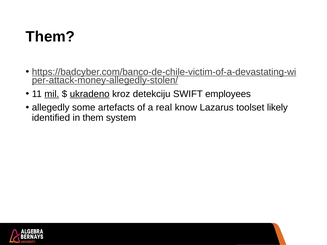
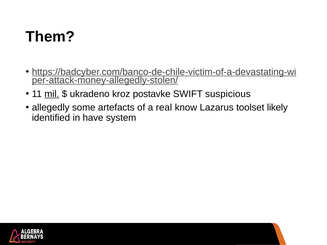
ukradeno underline: present -> none
detekciju: detekciju -> postavke
employees: employees -> suspicious
in them: them -> have
